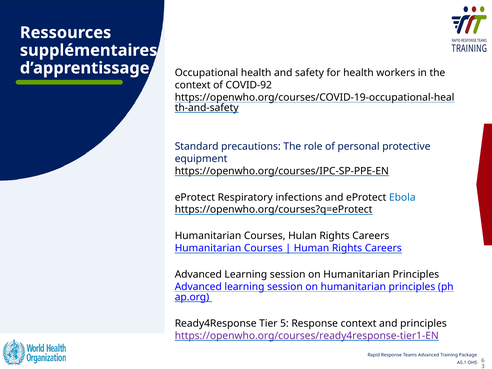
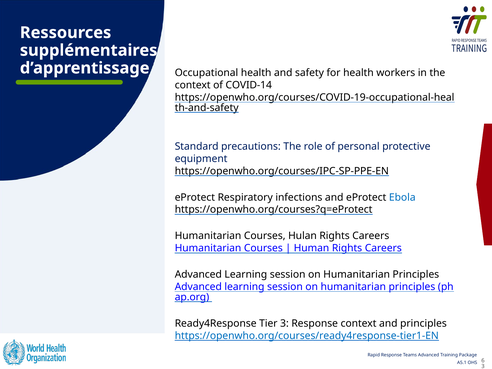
COVID-92: COVID-92 -> COVID-14
Tier 5: 5 -> 3
https://openwho.org/courses/ready4response-tier1-EN colour: purple -> blue
